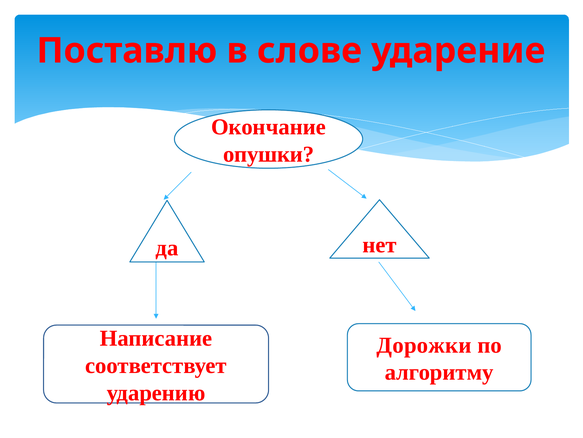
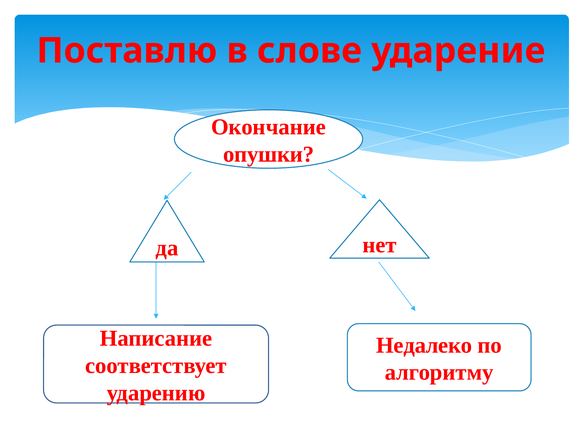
Дорожки: Дорожки -> Недалеко
